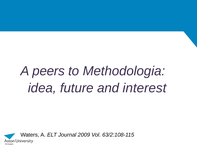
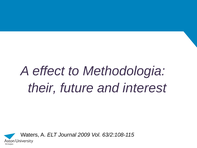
peers: peers -> effect
idea: idea -> their
